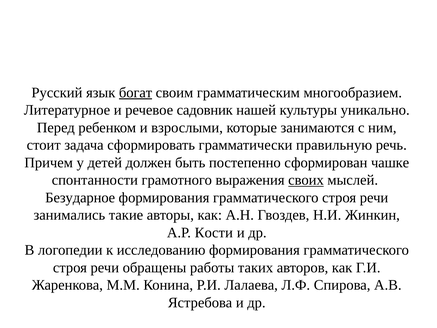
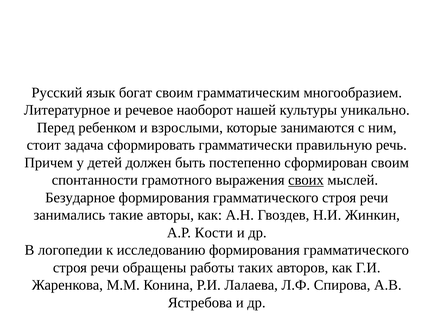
богат underline: present -> none
садовник: садовник -> наоборот
сформирован чашке: чашке -> своим
